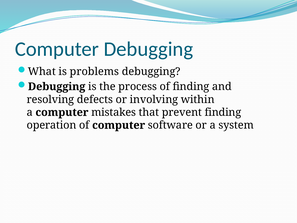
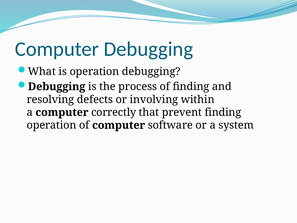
is problems: problems -> operation
mistakes: mistakes -> correctly
